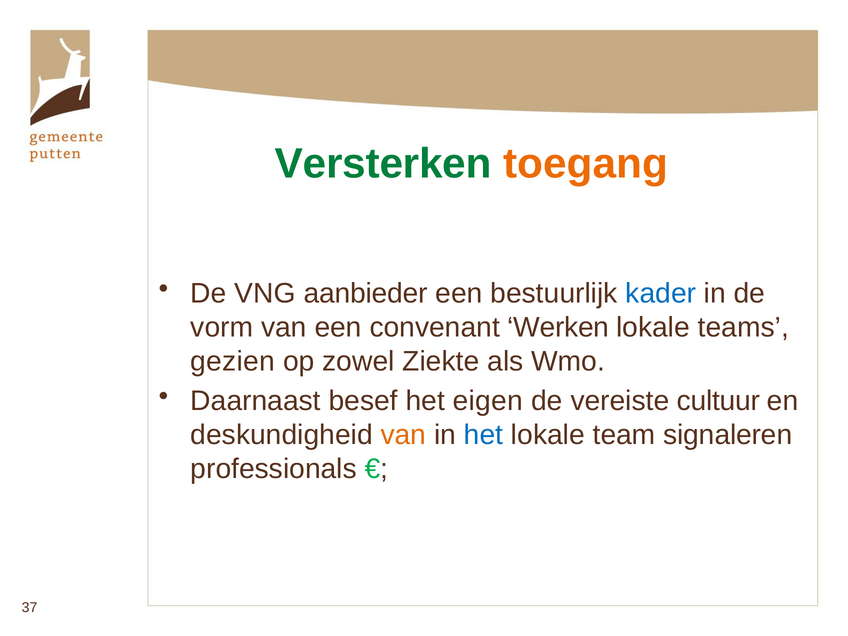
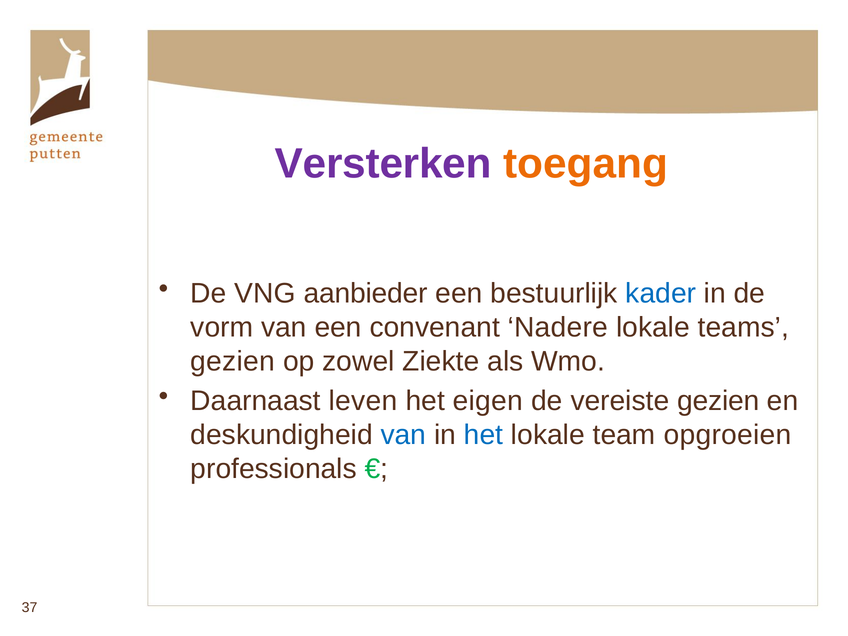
Versterken colour: green -> purple
Werken: Werken -> Nadere
besef: besef -> leven
vereiste cultuur: cultuur -> gezien
van at (403, 435) colour: orange -> blue
signaleren: signaleren -> opgroeien
